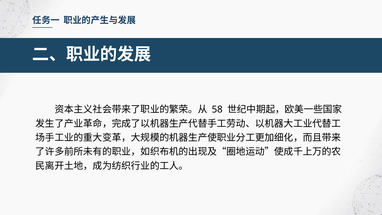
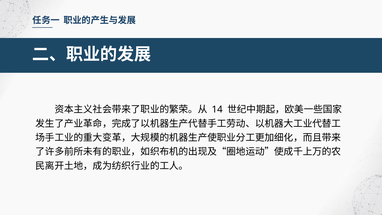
58: 58 -> 14
